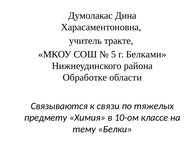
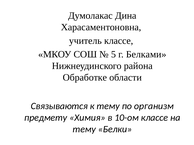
учитель тракте: тракте -> классе
к связи: связи -> тему
тяжелых: тяжелых -> организм
